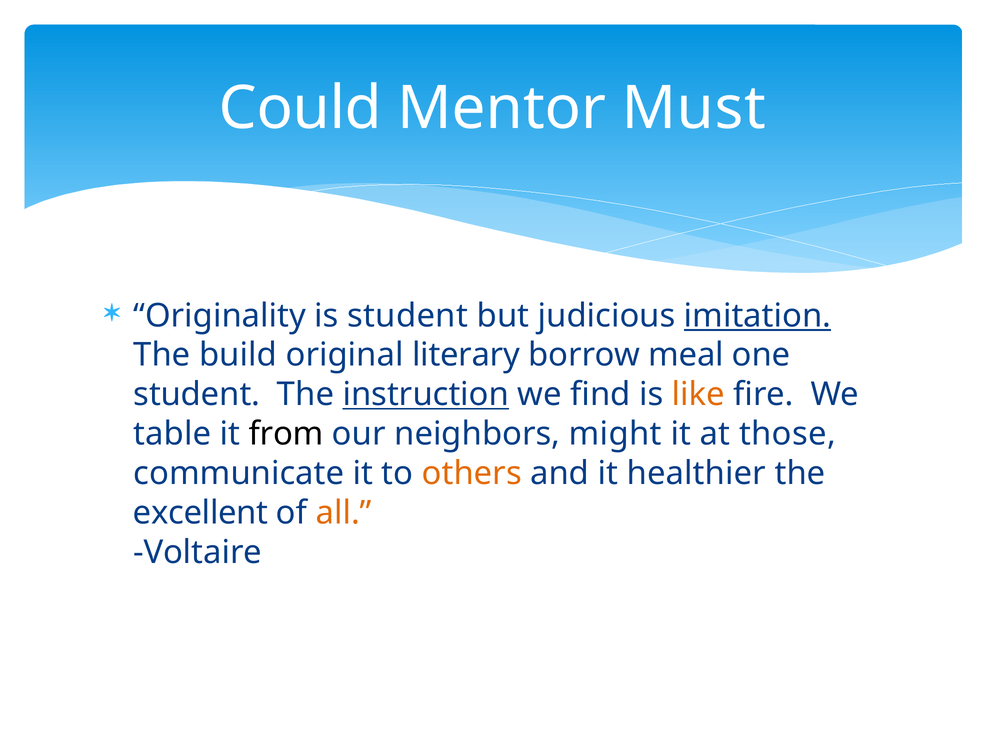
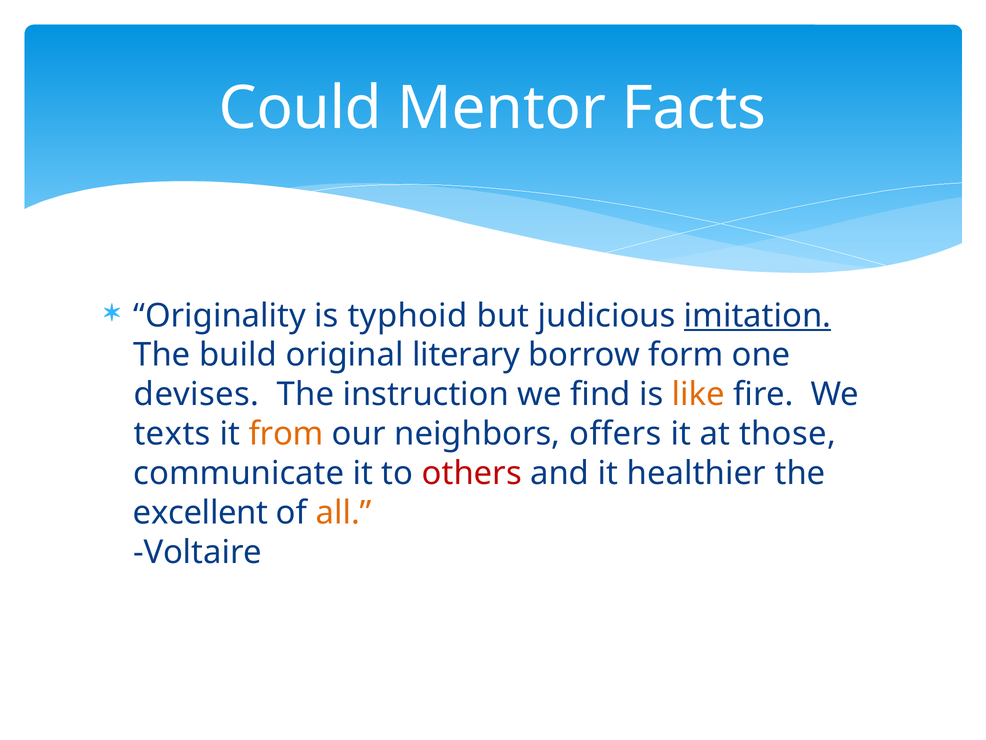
Must: Must -> Facts
is student: student -> typhoid
meal: meal -> form
student at (197, 394): student -> devises
instruction underline: present -> none
table: table -> texts
from colour: black -> orange
might: might -> offers
others colour: orange -> red
